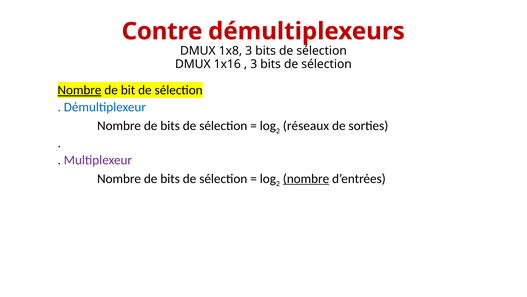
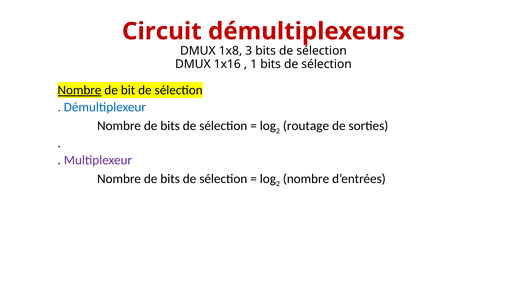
Contre: Contre -> Circuit
3 at (254, 64): 3 -> 1
réseaux: réseaux -> routage
nombre at (306, 178) underline: present -> none
